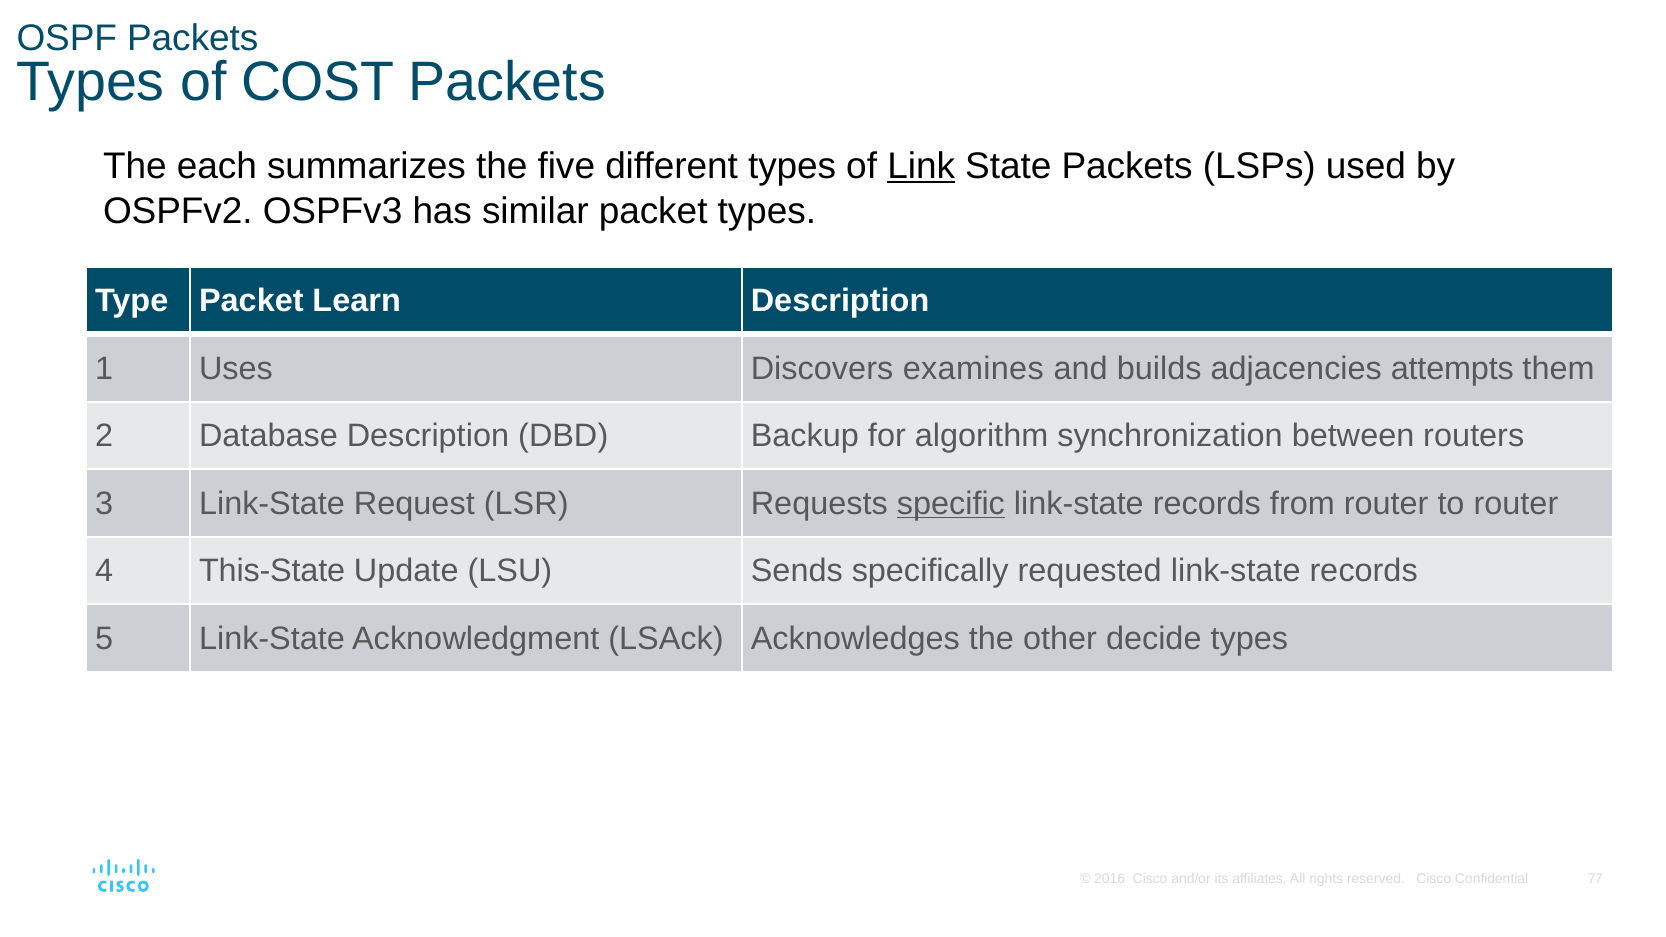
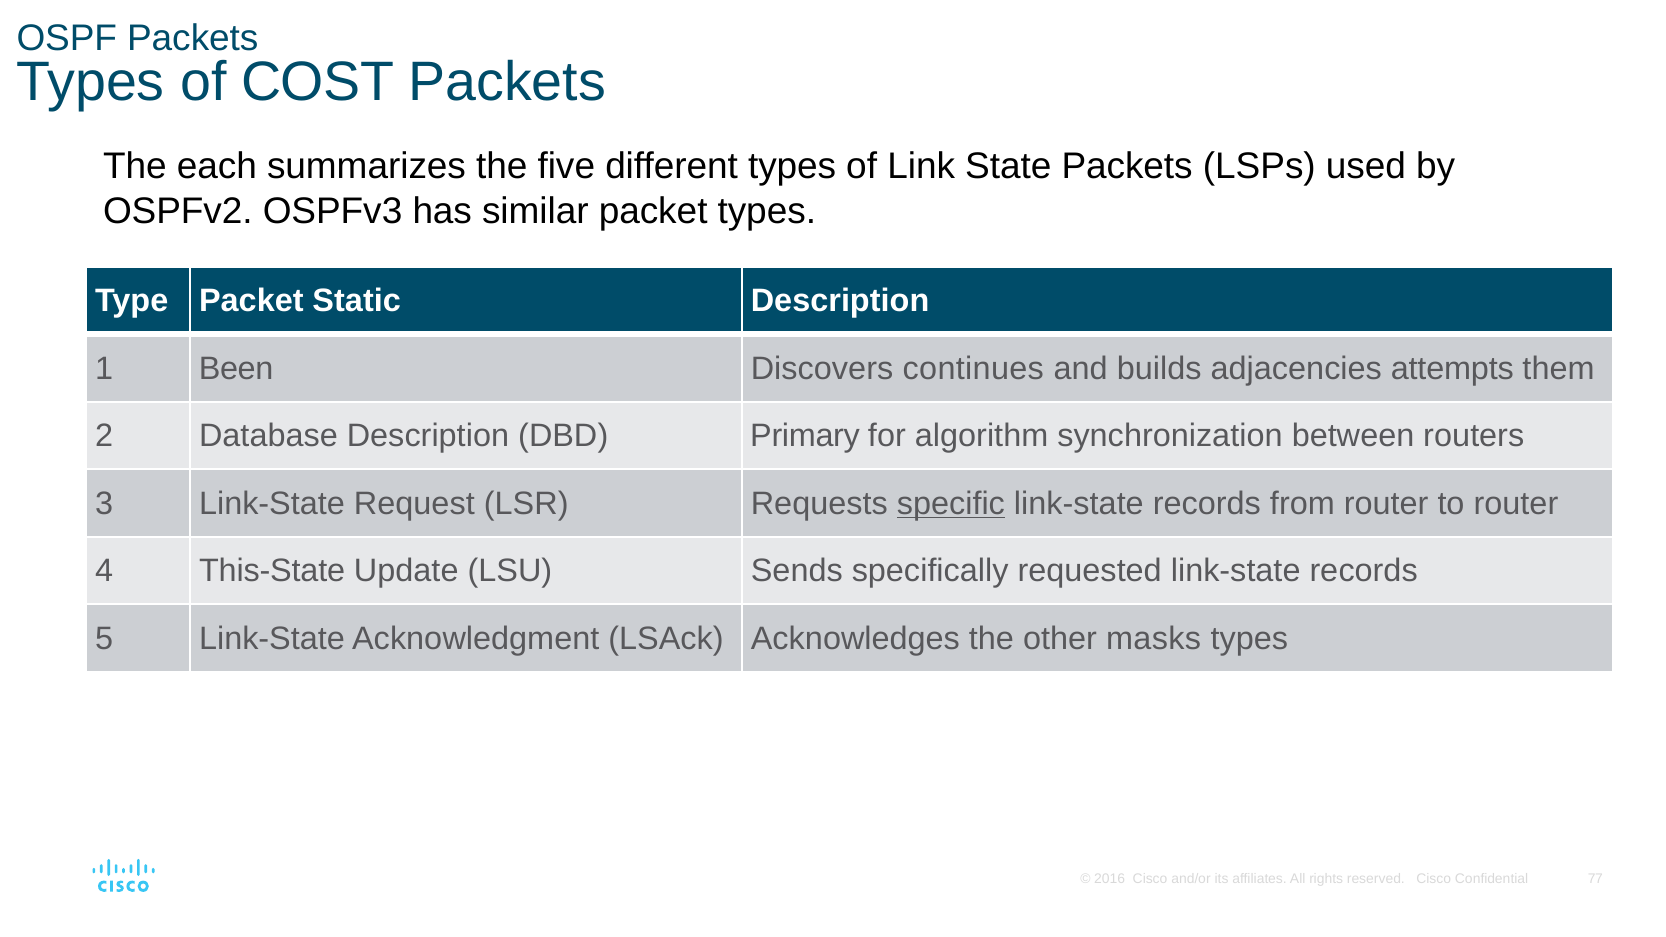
Link underline: present -> none
Learn: Learn -> Static
Uses: Uses -> Been
examines: examines -> continues
Backup: Backup -> Primary
decide: decide -> masks
